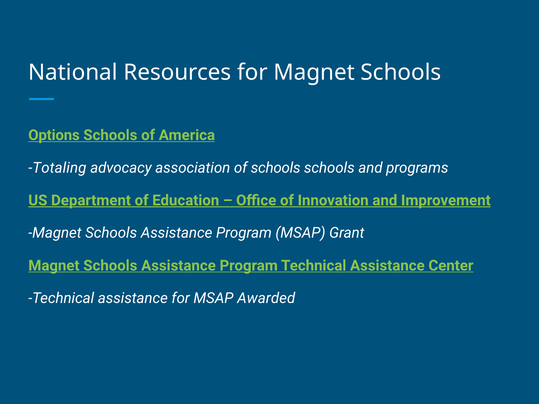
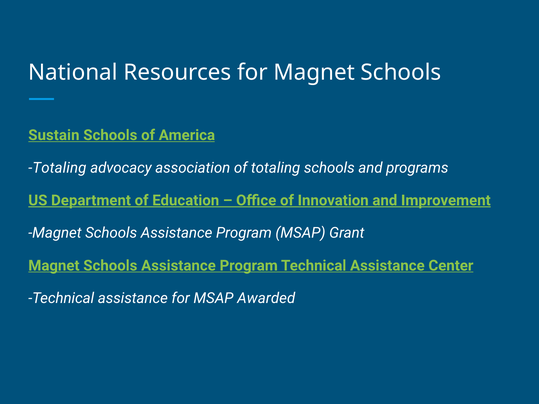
Options: Options -> Sustain
of schools: schools -> totaling
